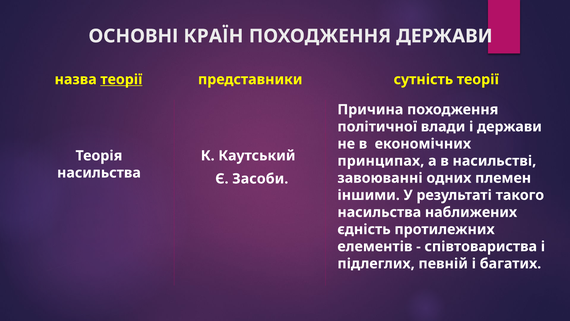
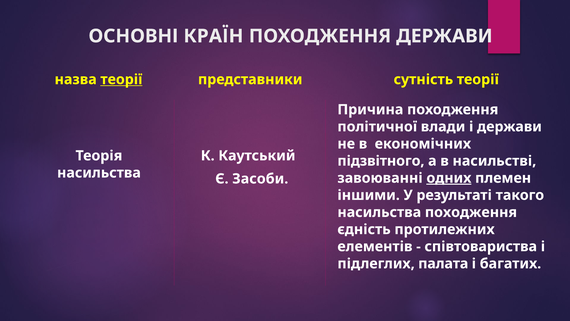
принципах: принципах -> підзвітного
одних underline: none -> present
насильства наближених: наближених -> походження
певній: певній -> палата
